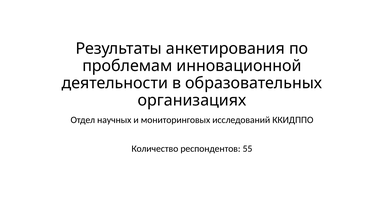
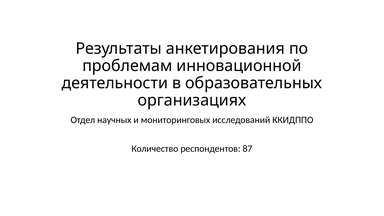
55: 55 -> 87
